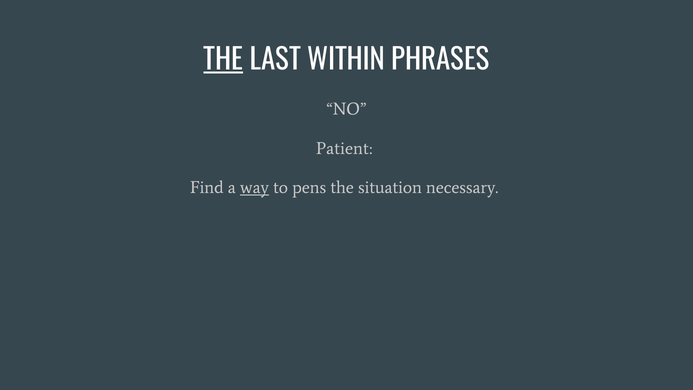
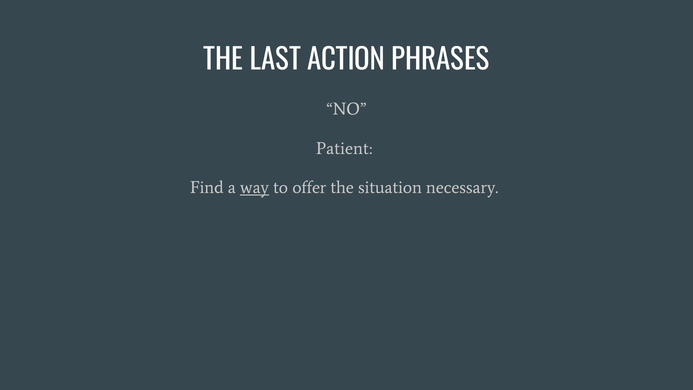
THE at (223, 60) underline: present -> none
WITHIN: WITHIN -> ACTION
pens: pens -> offer
